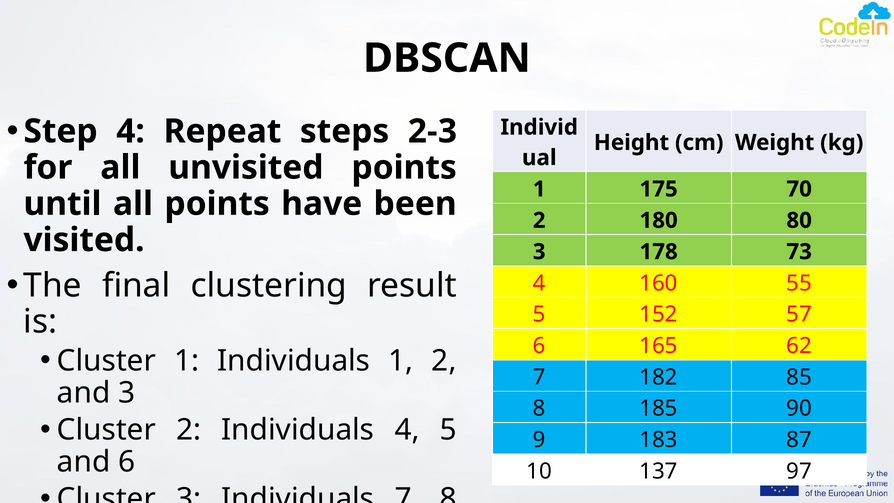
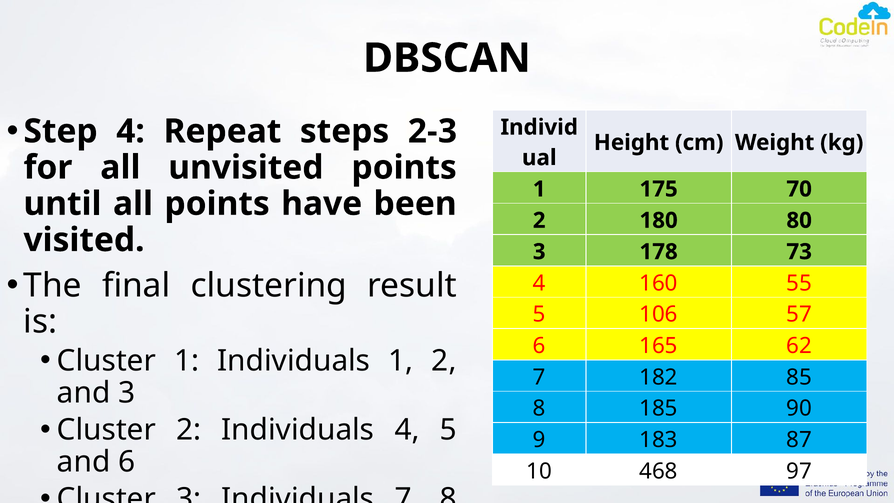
152: 152 -> 106
137: 137 -> 468
